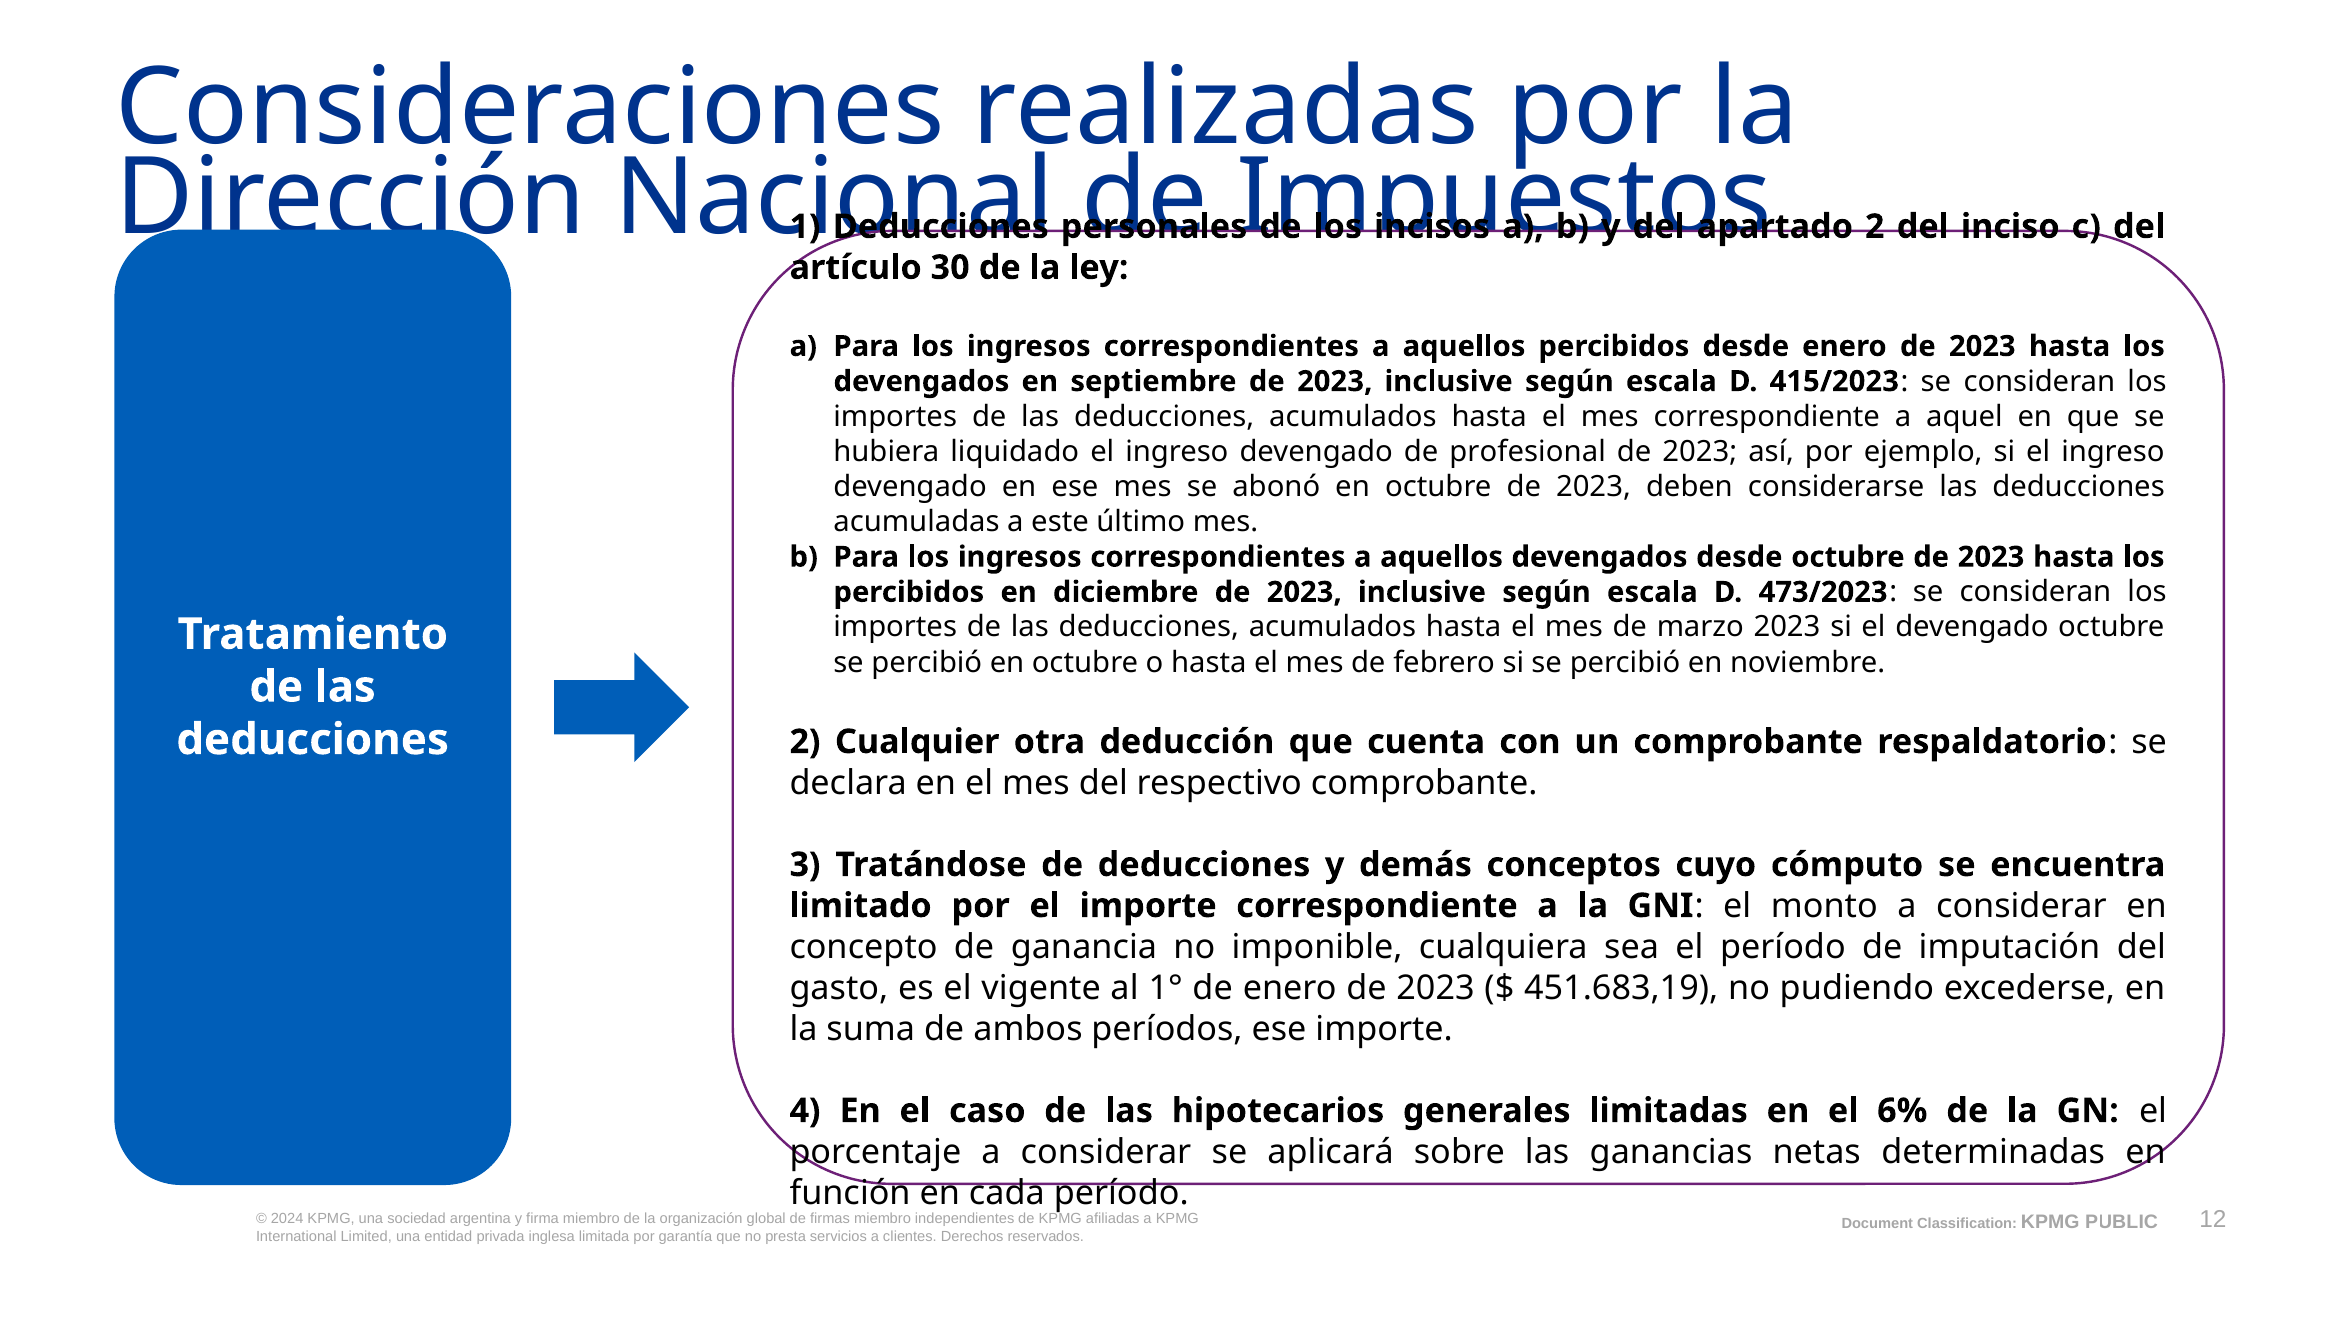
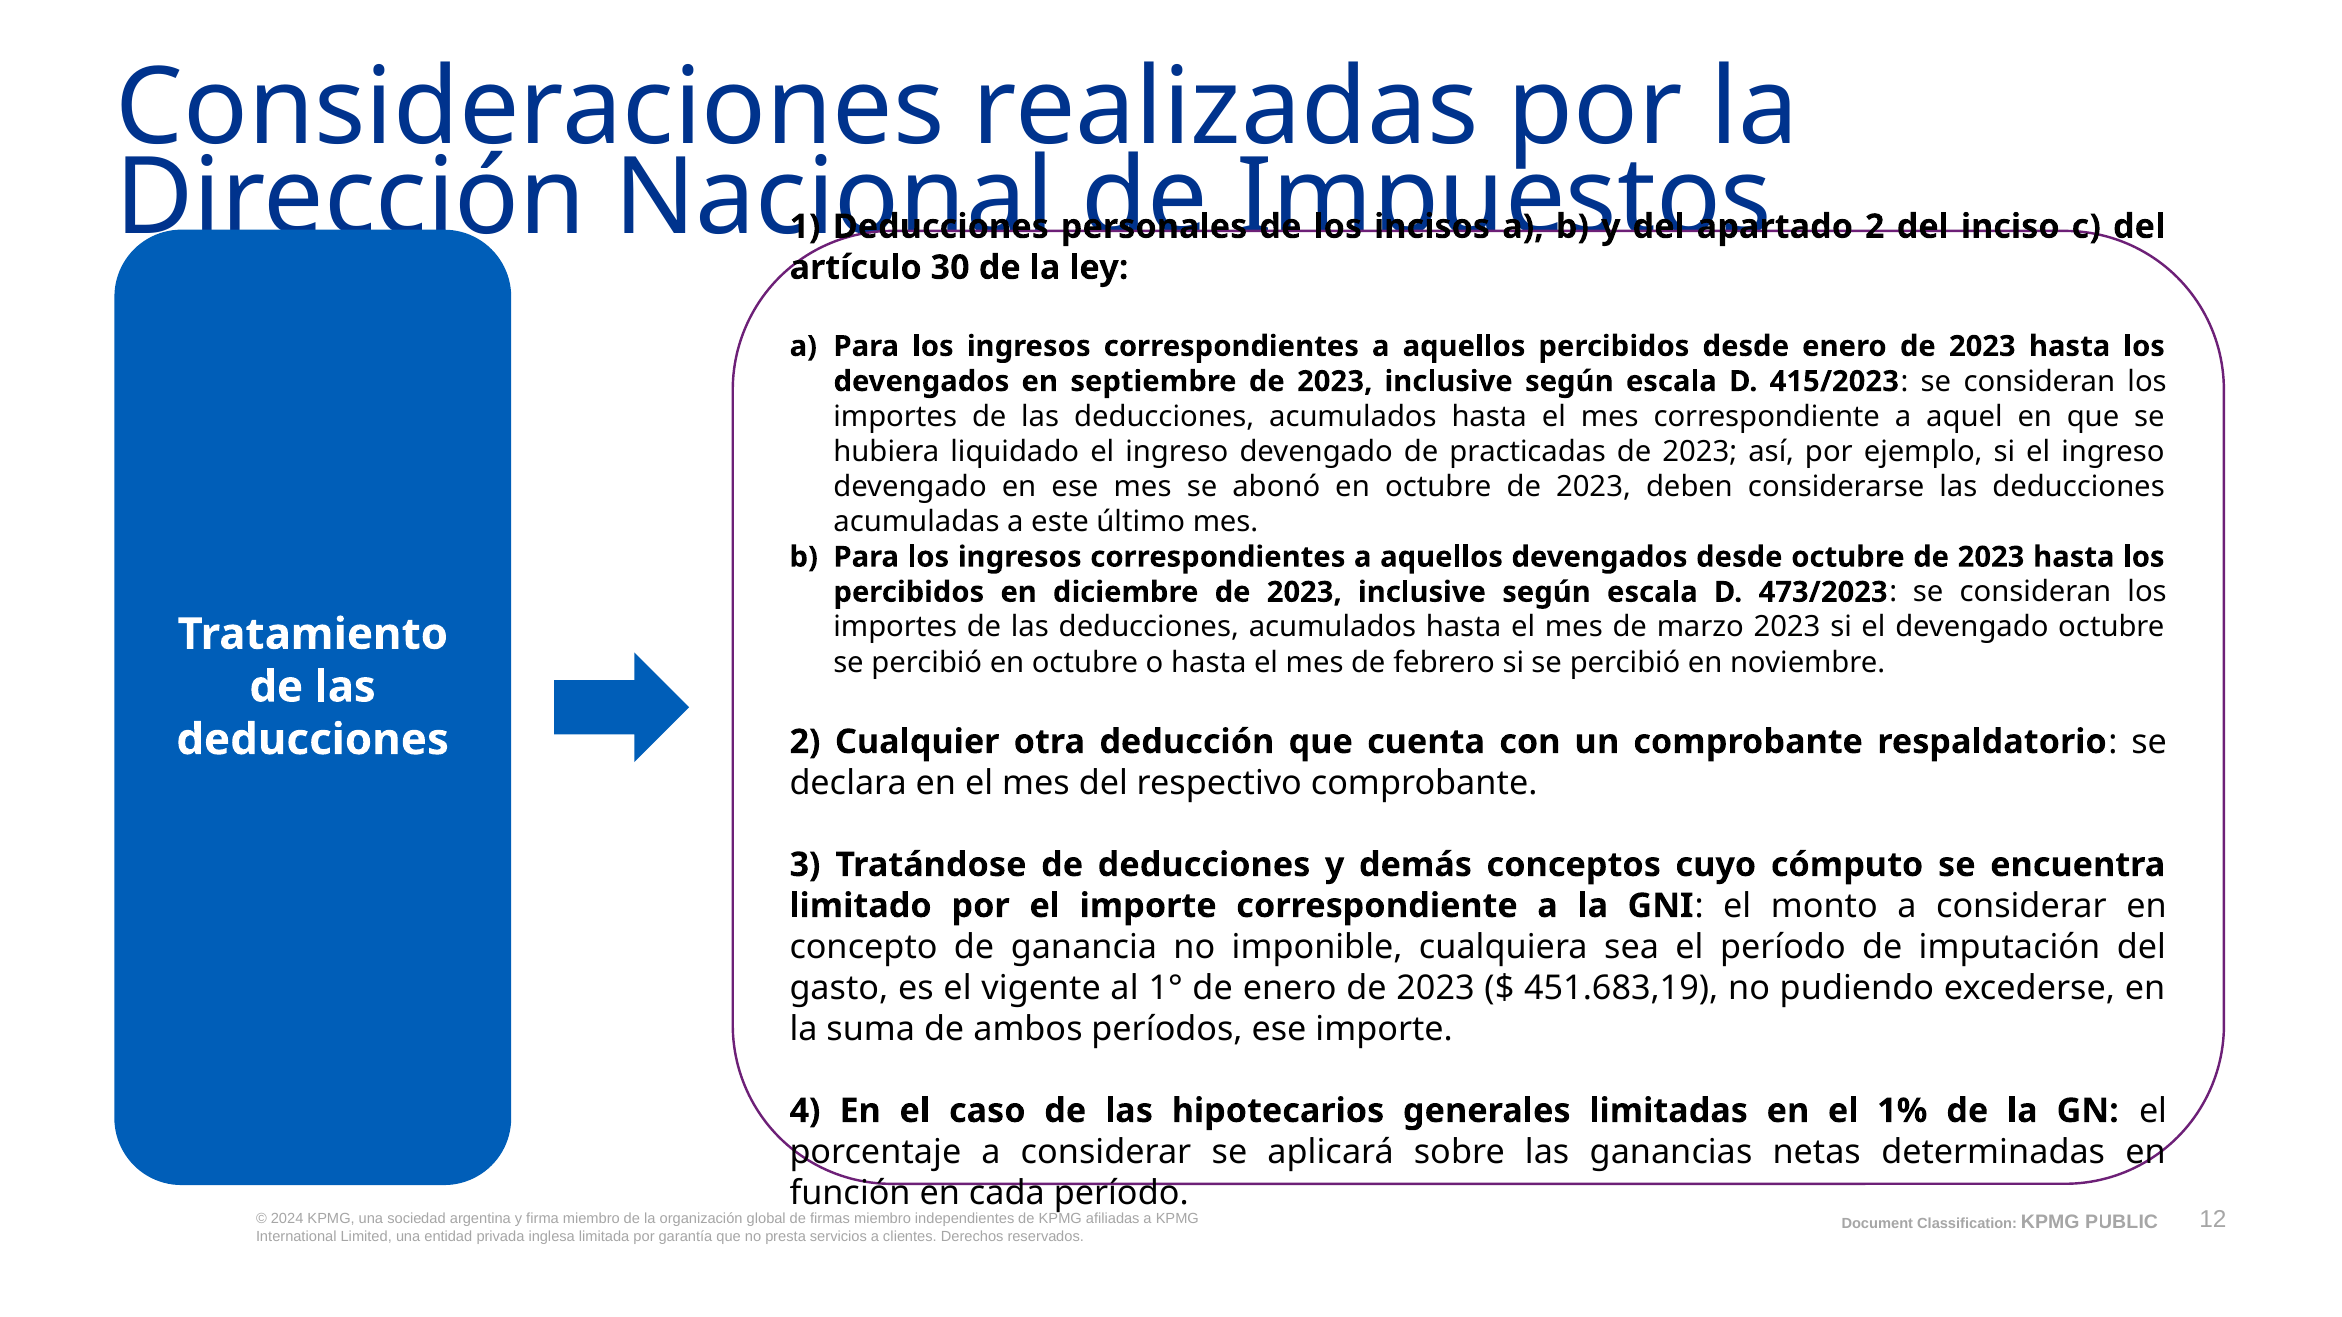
profesional: profesional -> practicadas
6%: 6% -> 1%
